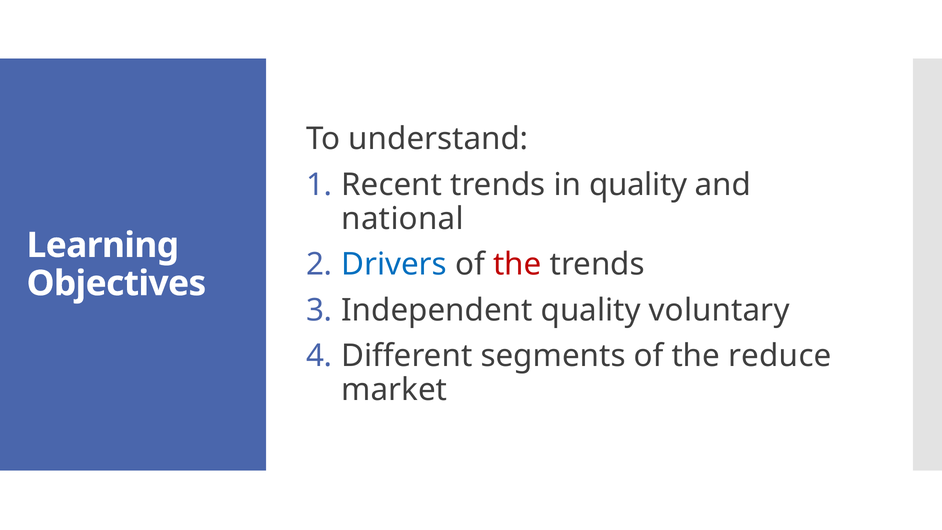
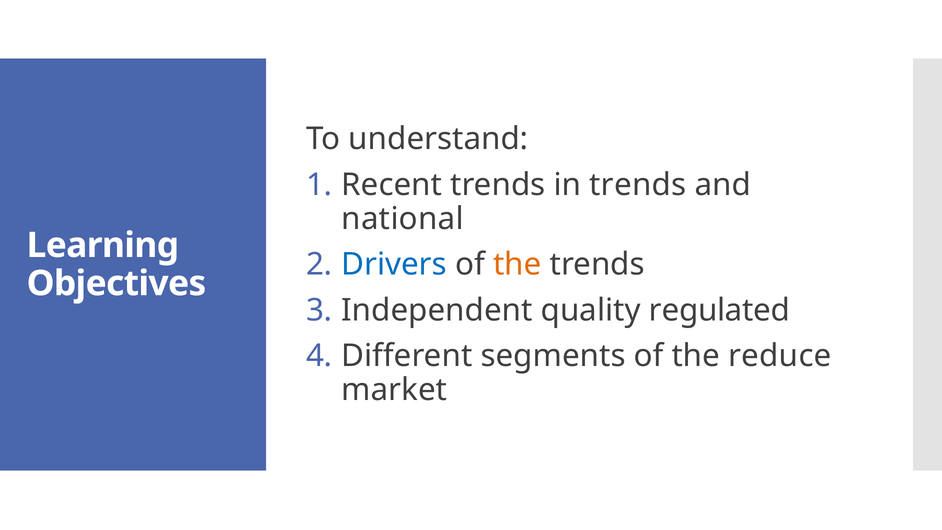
in quality: quality -> trends
the at (517, 264) colour: red -> orange
voluntary: voluntary -> regulated
